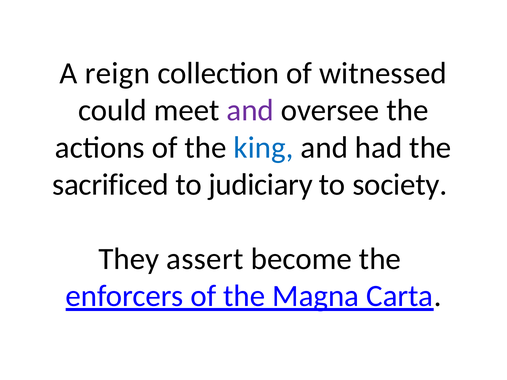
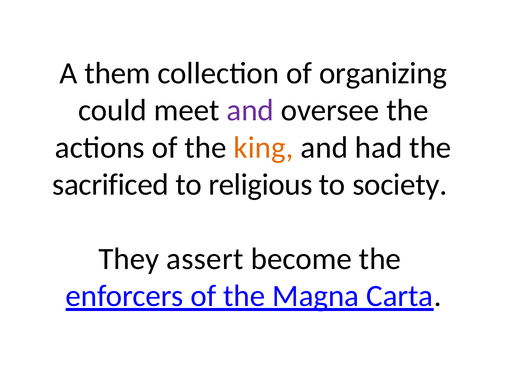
reign: reign -> them
witnessed: witnessed -> organizing
king colour: blue -> orange
judiciary: judiciary -> religious
